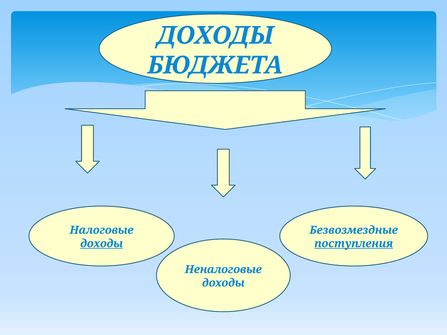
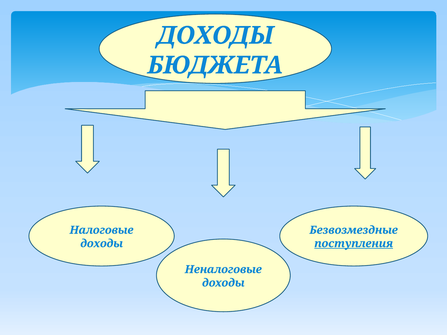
доходы at (102, 244) underline: present -> none
